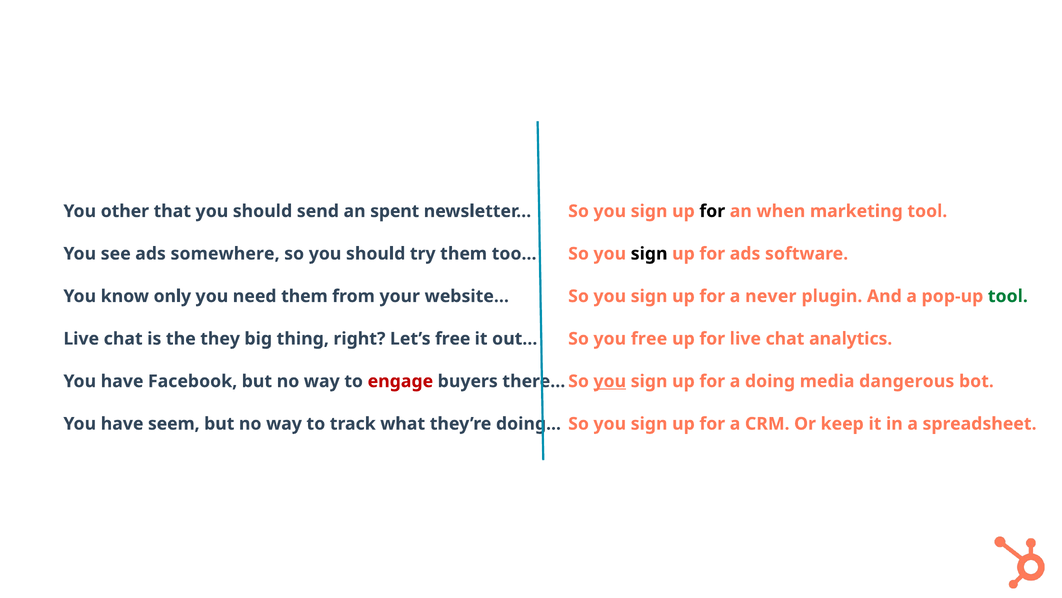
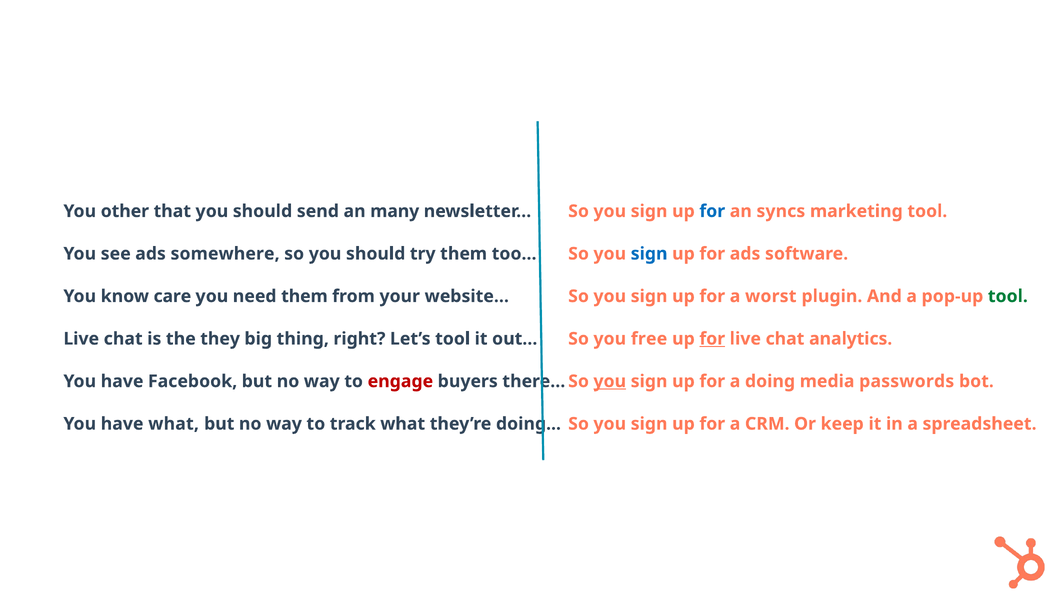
spent: spent -> many
for at (712, 211) colour: black -> blue
when: when -> syncs
sign at (649, 253) colour: black -> blue
only: only -> care
never: never -> worst
Let’s free: free -> tool
for at (712, 338) underline: none -> present
dangerous: dangerous -> passwords
have seem: seem -> what
